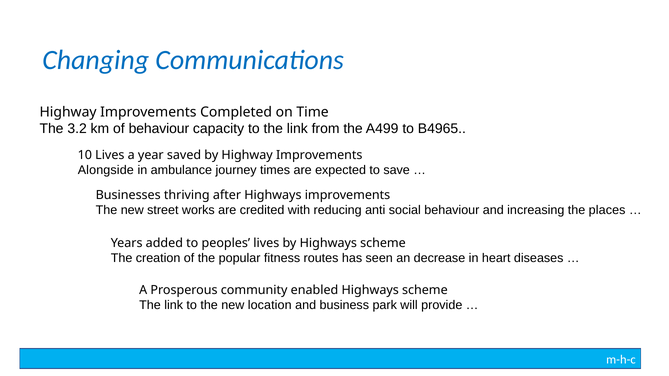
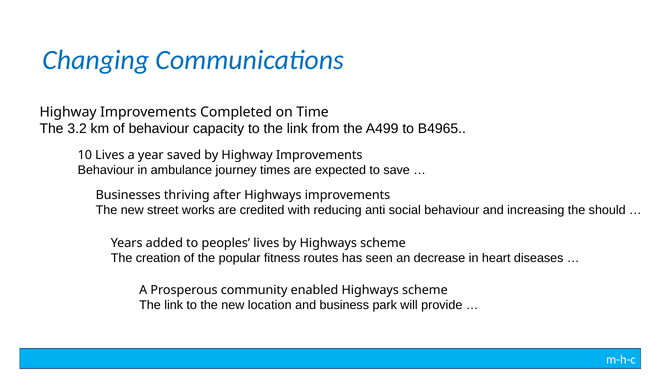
Alongside at (106, 170): Alongside -> Behaviour
places: places -> should
